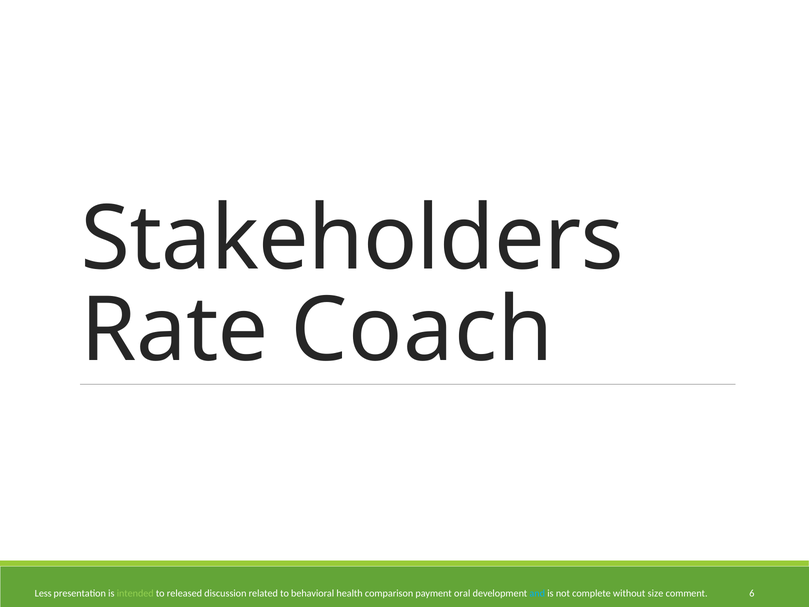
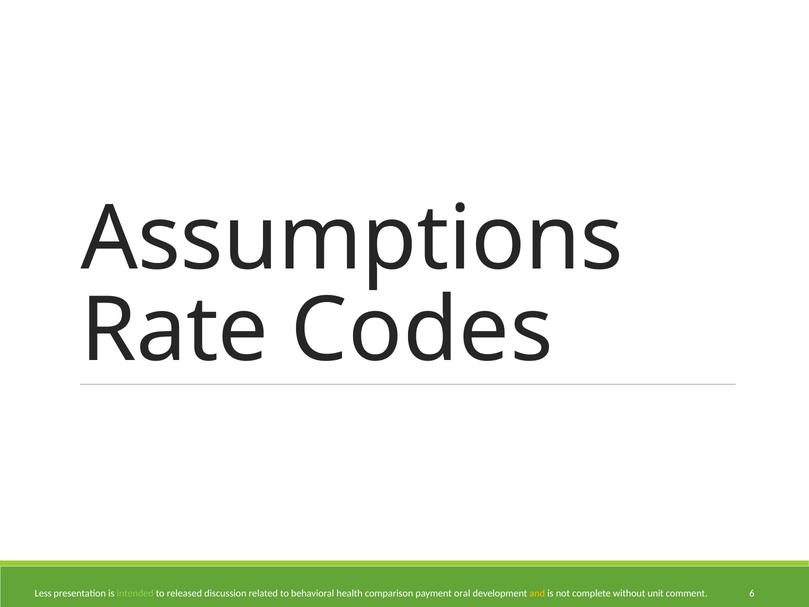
Stakeholders: Stakeholders -> Assumptions
Coach: Coach -> Codes
and colour: light blue -> yellow
size: size -> unit
